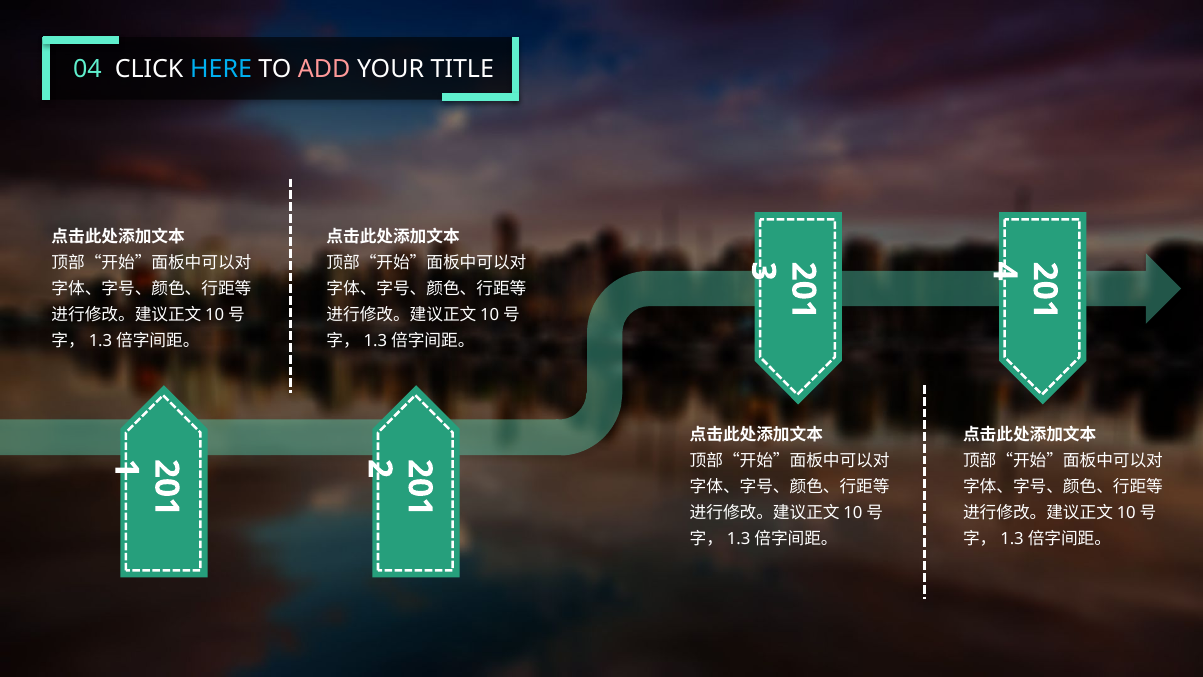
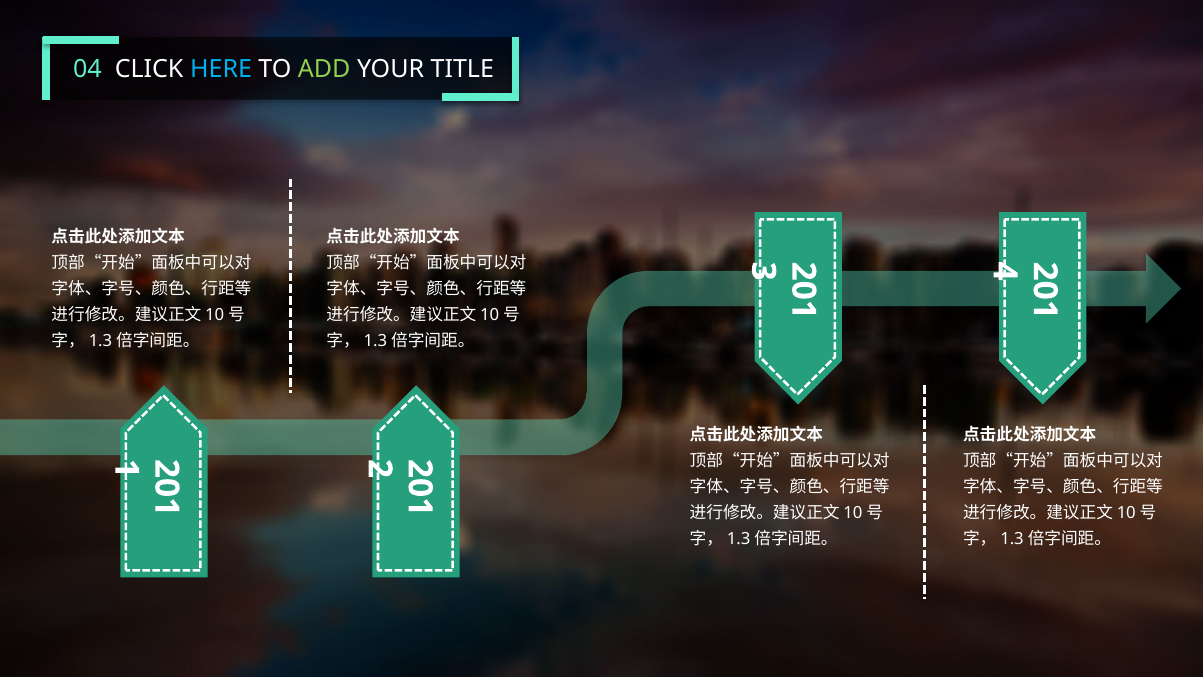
ADD colour: pink -> light green
